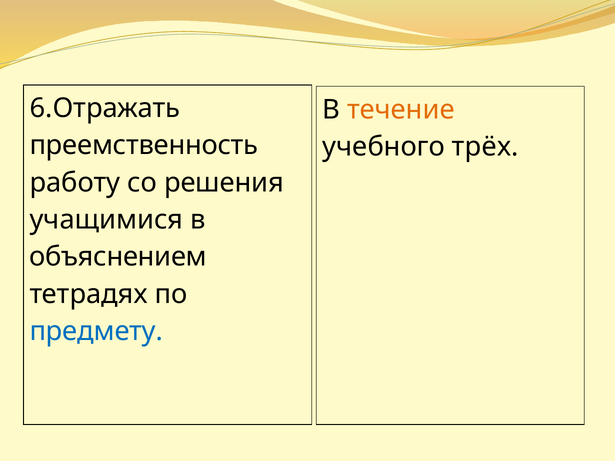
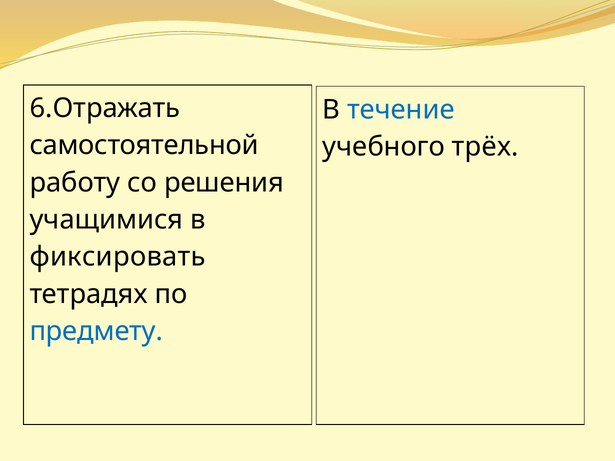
течение colour: orange -> blue
преемственность: преемственность -> самостоятельной
объяснением: объяснением -> фиксировать
